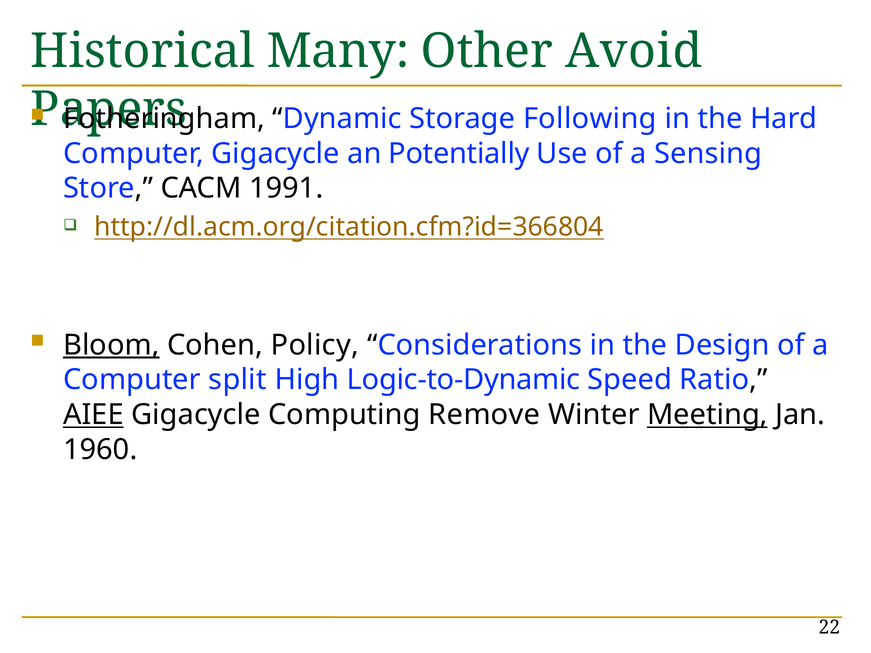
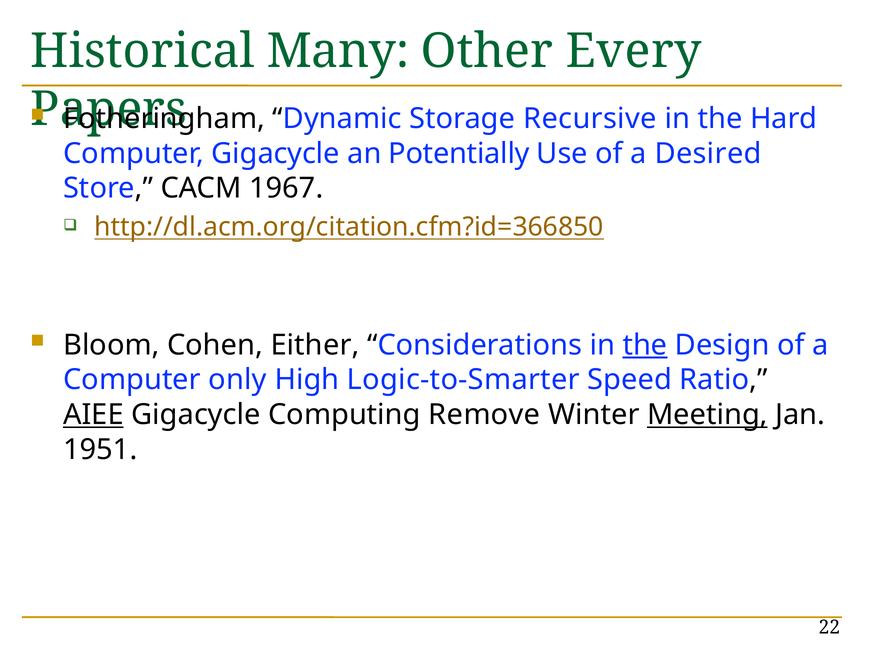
Avoid: Avoid -> Every
Following: Following -> Recursive
Sensing: Sensing -> Desired
1991: 1991 -> 1967
http://dl.acm.org/citation.cfm?id=366804: http://dl.acm.org/citation.cfm?id=366804 -> http://dl.acm.org/citation.cfm?id=366850
Bloom underline: present -> none
Policy: Policy -> Either
the at (645, 345) underline: none -> present
split: split -> only
Logic-to-Dynamic: Logic-to-Dynamic -> Logic-to-Smarter
1960: 1960 -> 1951
